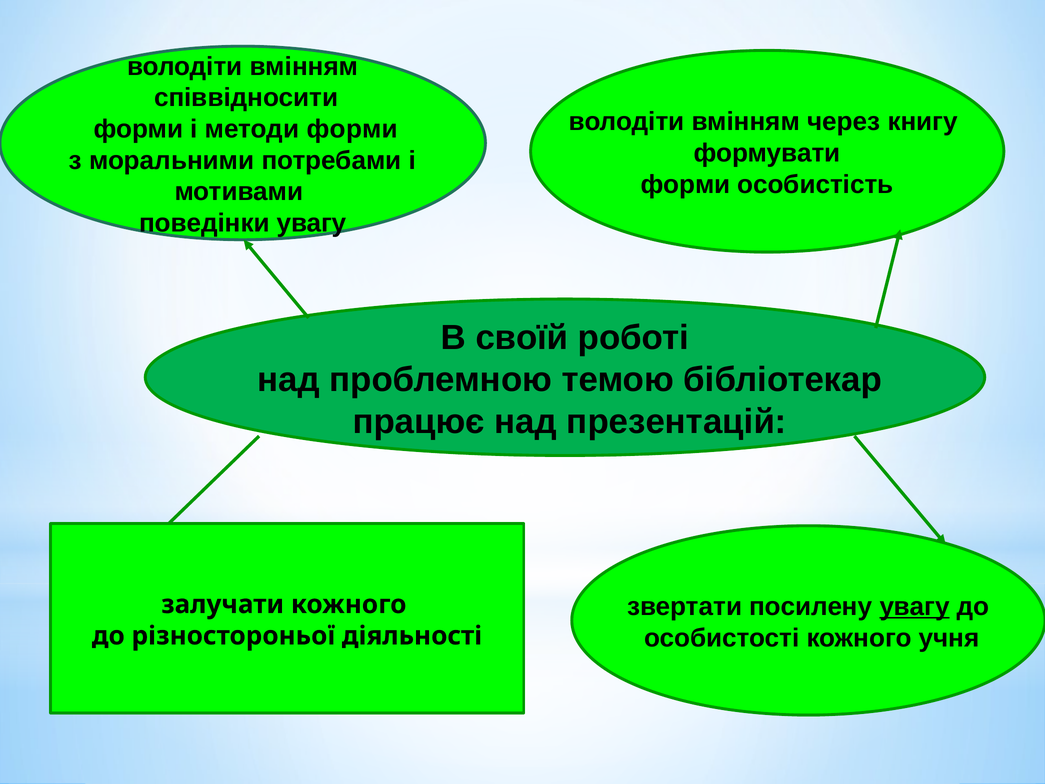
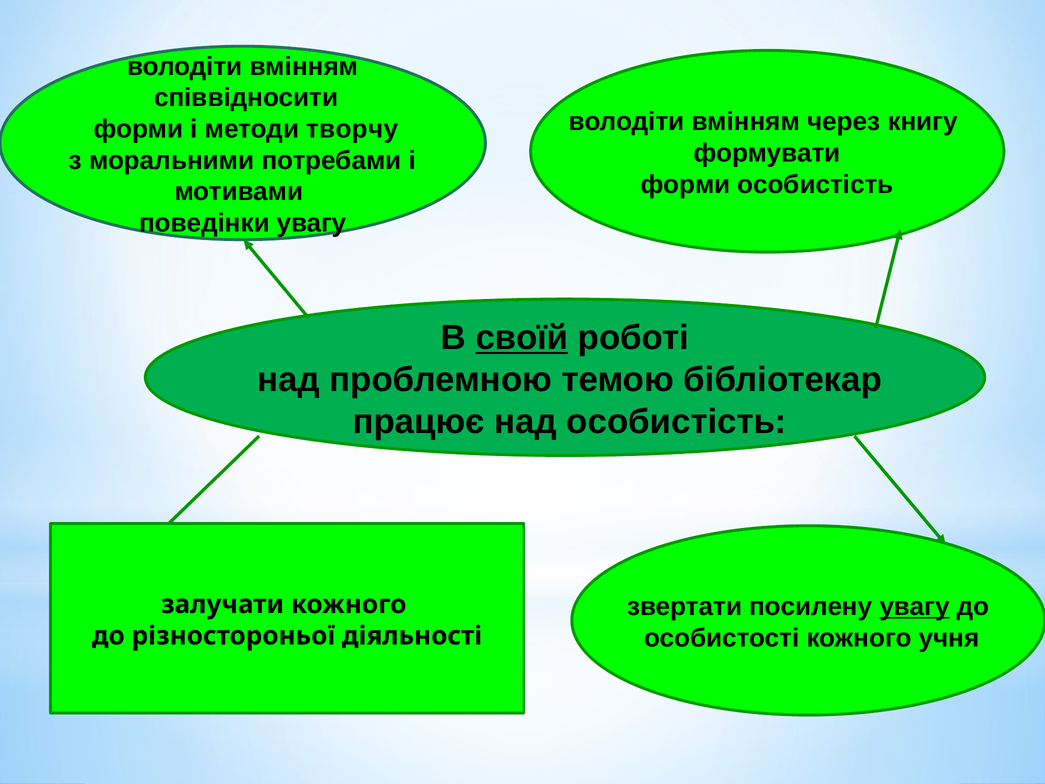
методи форми: форми -> творчу
своїй underline: none -> present
над презентацій: презентацій -> особистість
